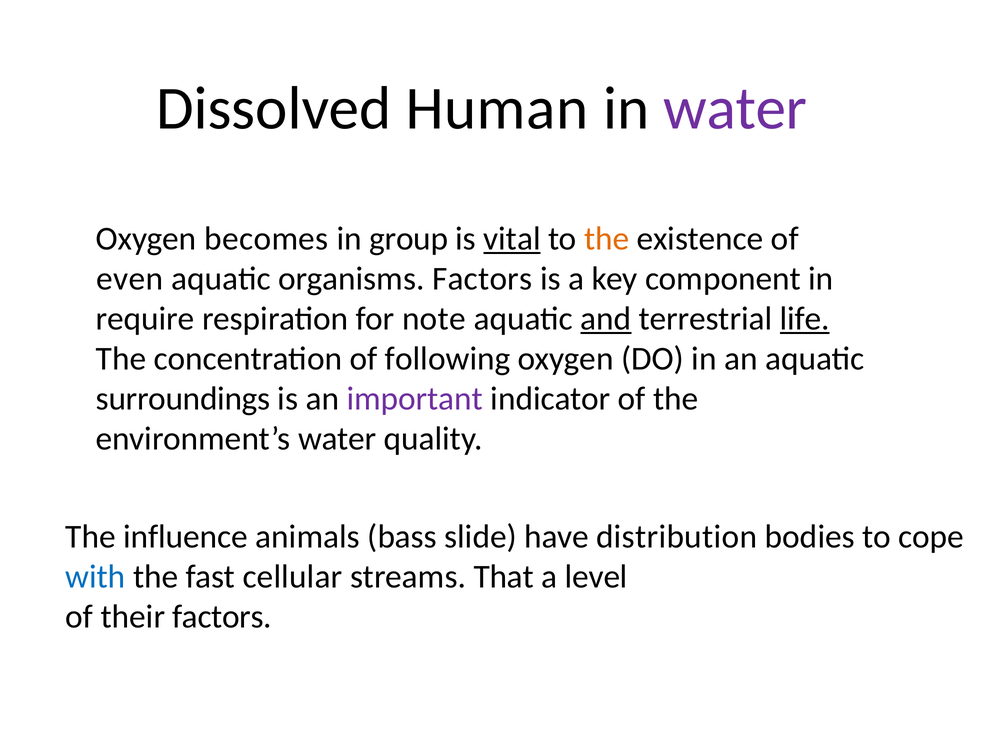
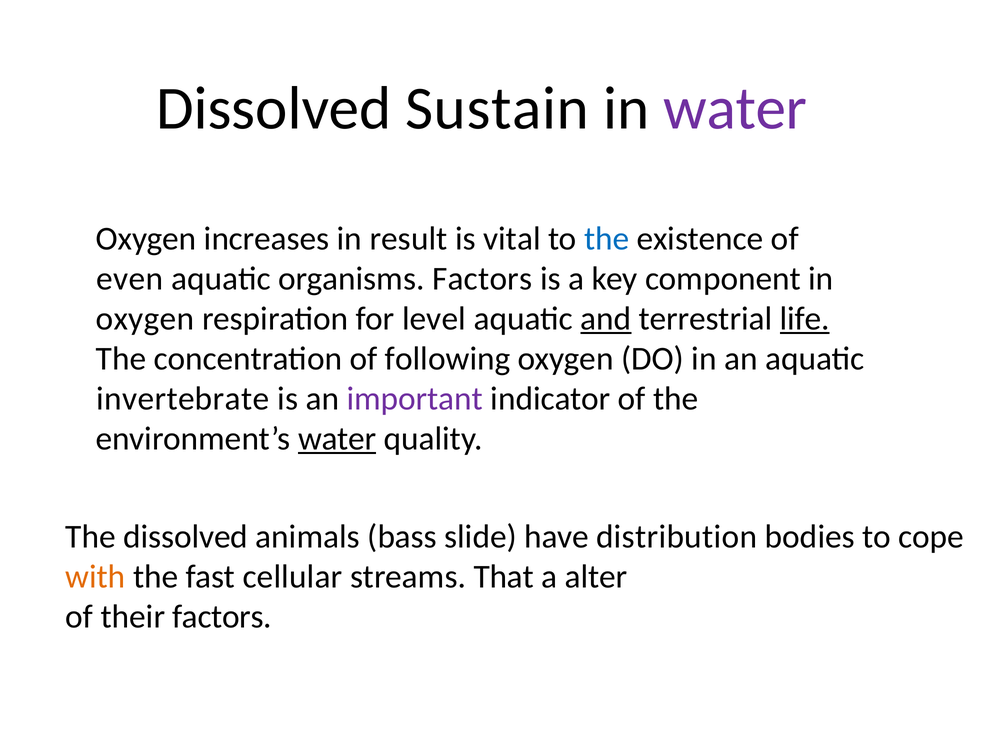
Human: Human -> Sustain
becomes: becomes -> increases
group: group -> result
vital underline: present -> none
the at (607, 238) colour: orange -> blue
require at (145, 318): require -> oxygen
note: note -> level
surroundings: surroundings -> invertebrate
water at (337, 439) underline: none -> present
The influence: influence -> dissolved
with colour: blue -> orange
level: level -> alter
